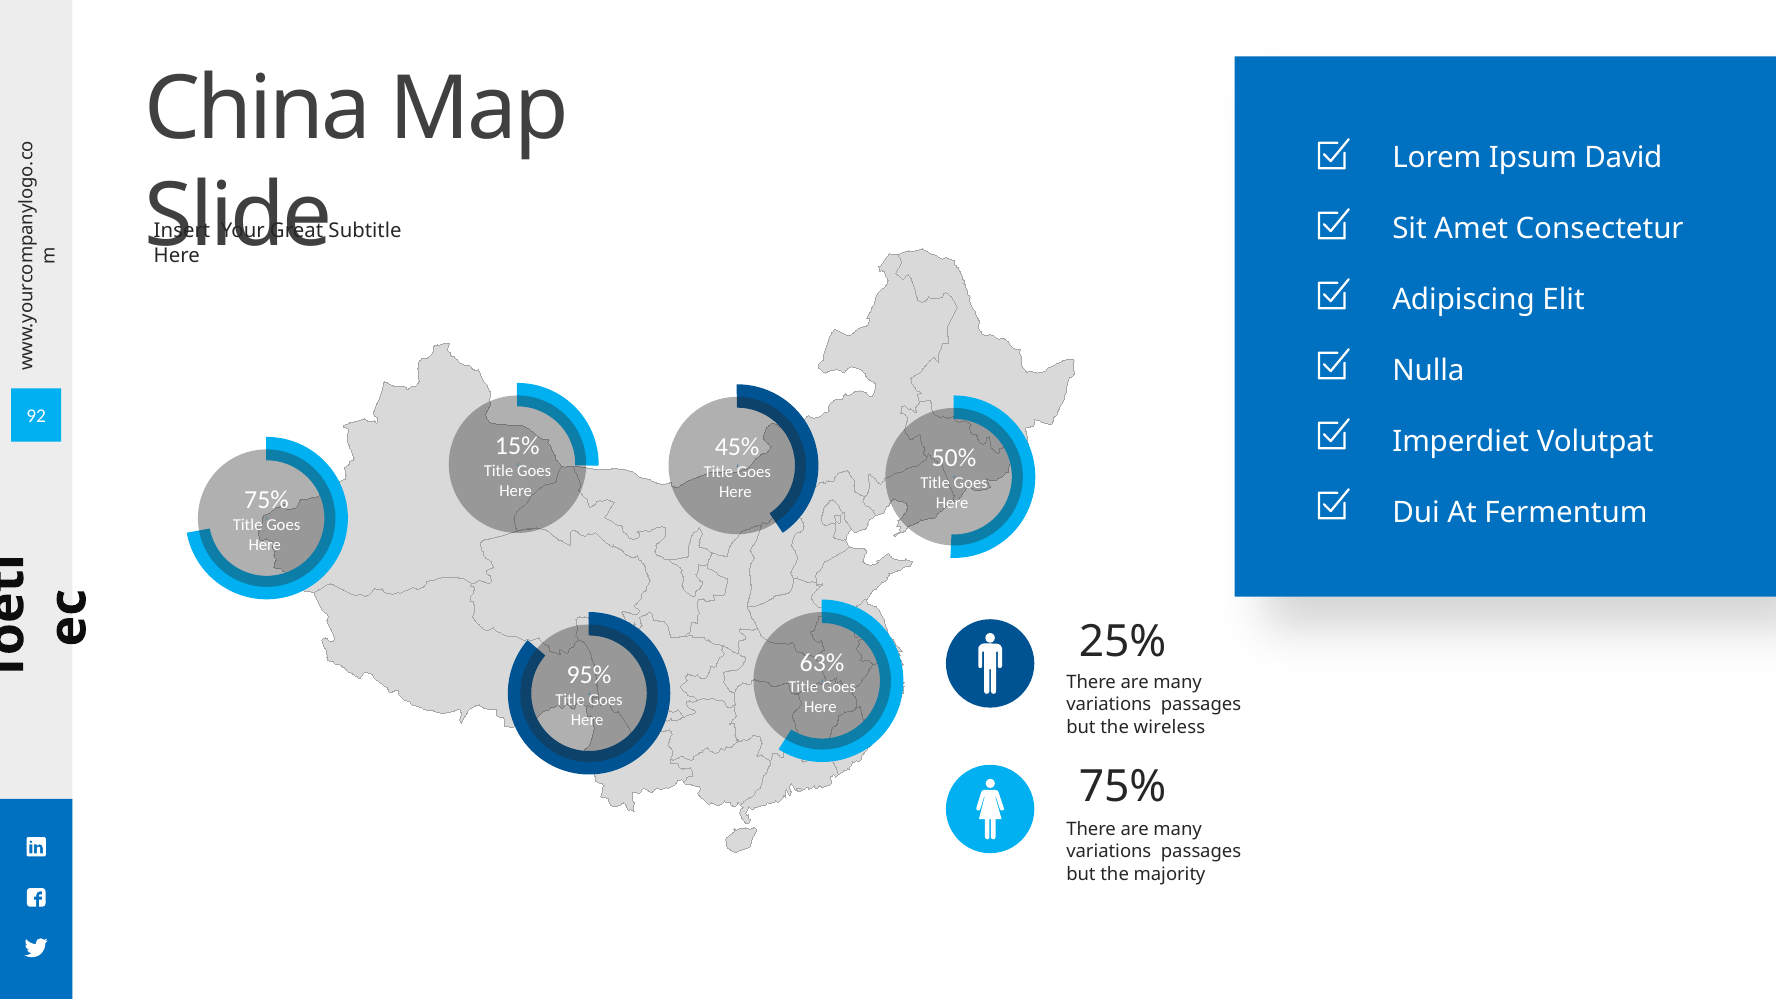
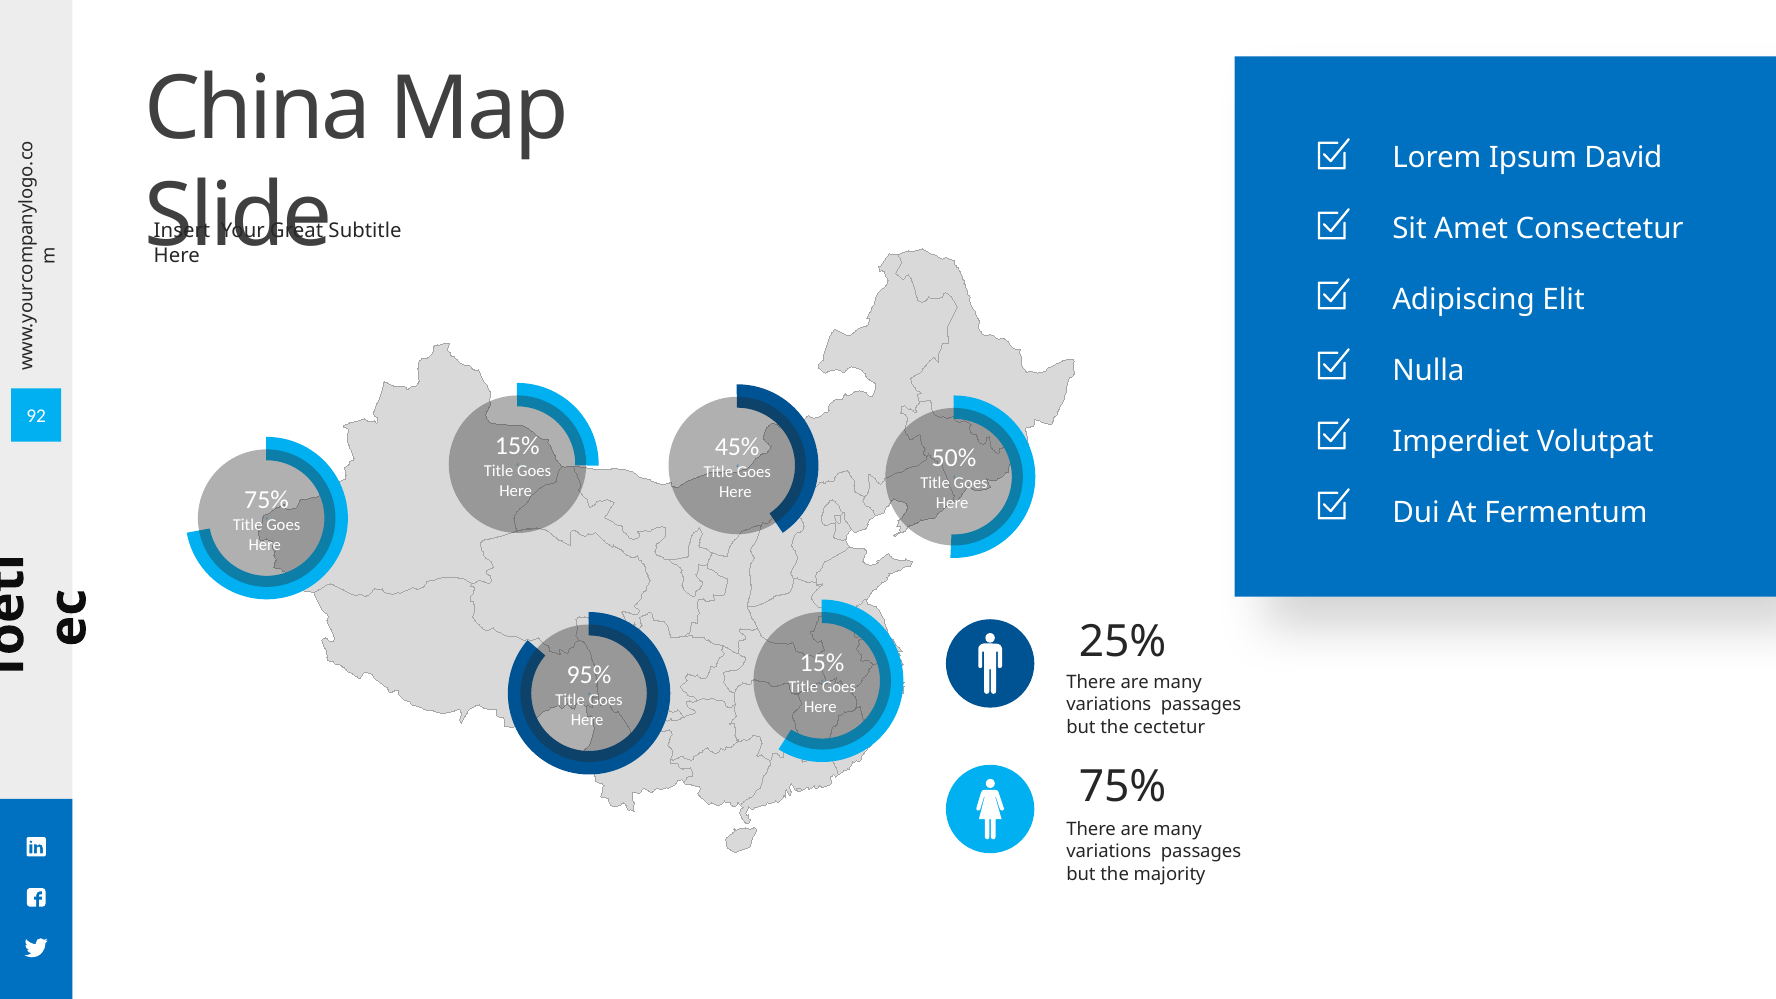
63% at (822, 663): 63% -> 15%
wireless: wireless -> cectetur
